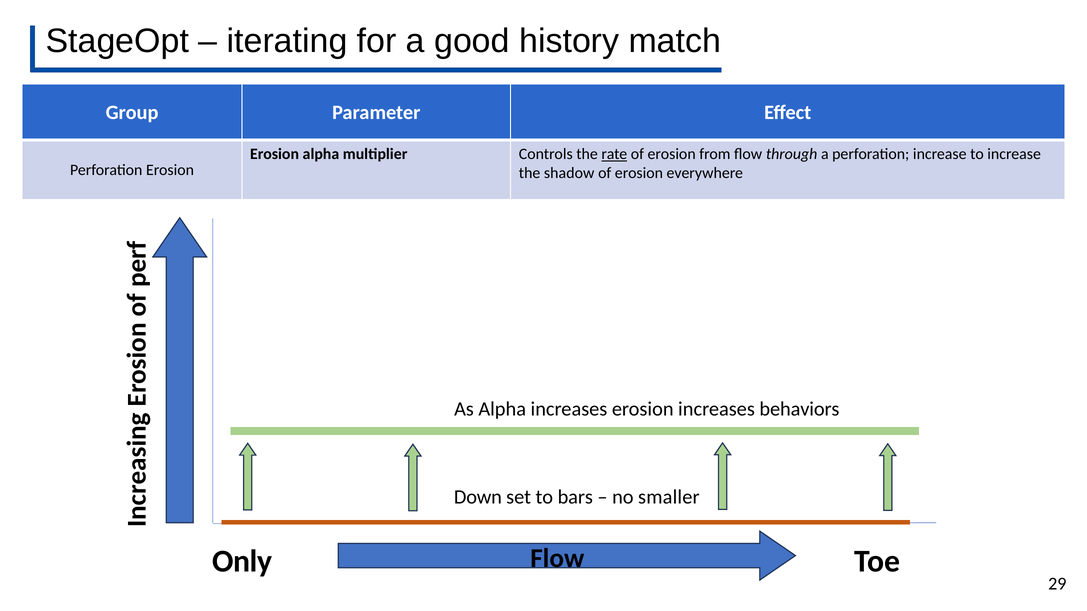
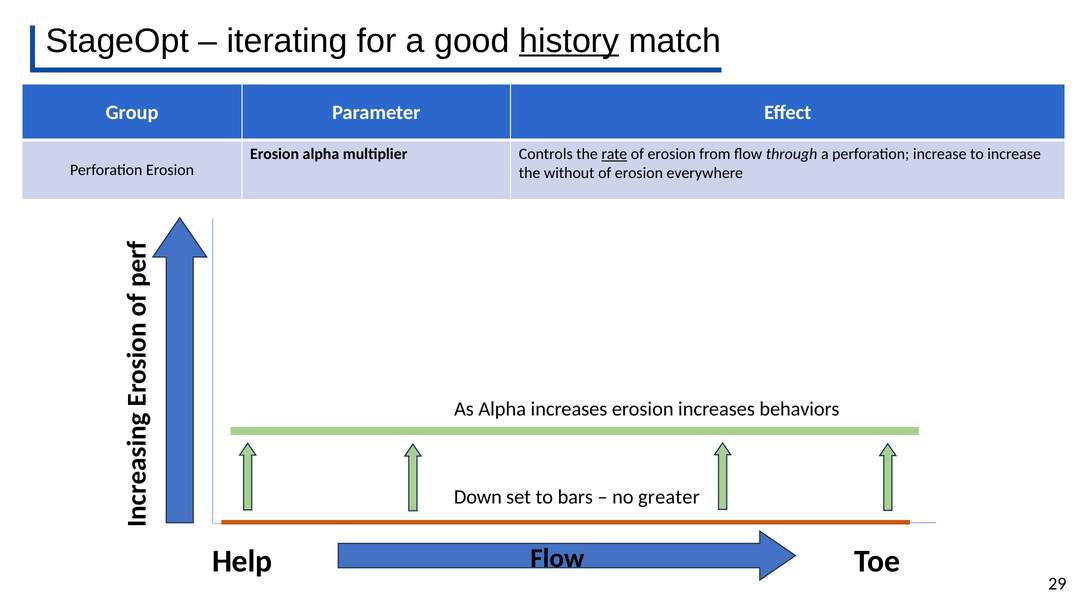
history underline: none -> present
shadow: shadow -> without
smaller: smaller -> greater
Only: Only -> Help
